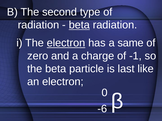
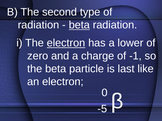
same: same -> lower
-6: -6 -> -5
